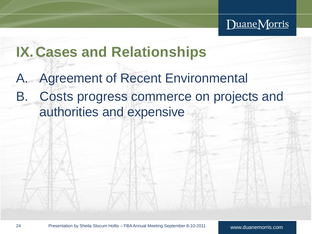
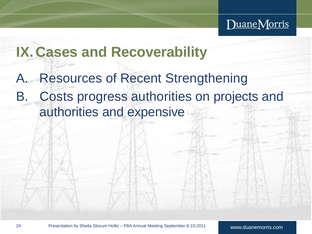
Relationships: Relationships -> Recoverability
Agreement: Agreement -> Resources
Environmental: Environmental -> Strengthening
progress commerce: commerce -> authorities
